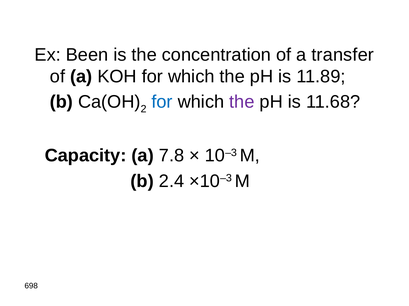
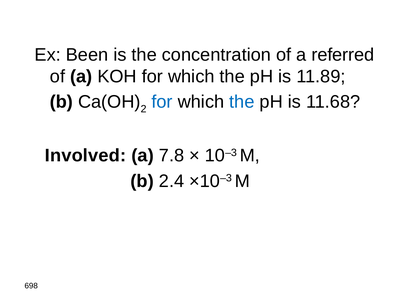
transfer: transfer -> referred
the at (242, 102) colour: purple -> blue
Capacity: Capacity -> Involved
